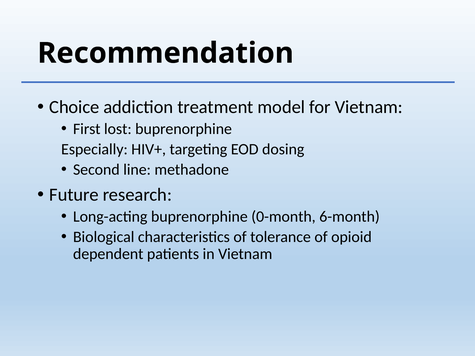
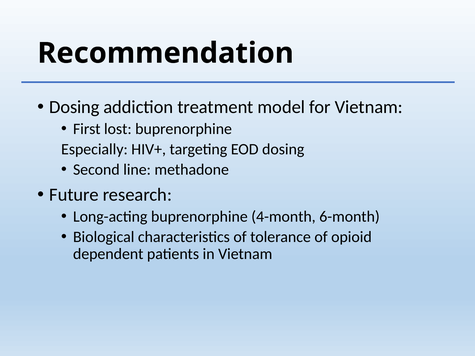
Choice at (74, 107): Choice -> Dosing
0-month: 0-month -> 4-month
